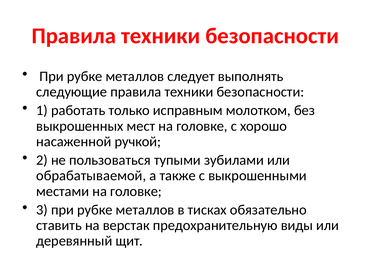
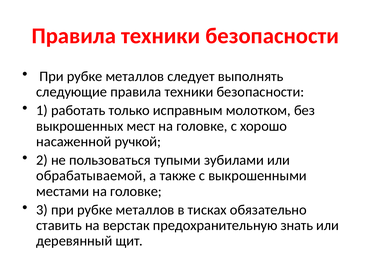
виды: виды -> знать
